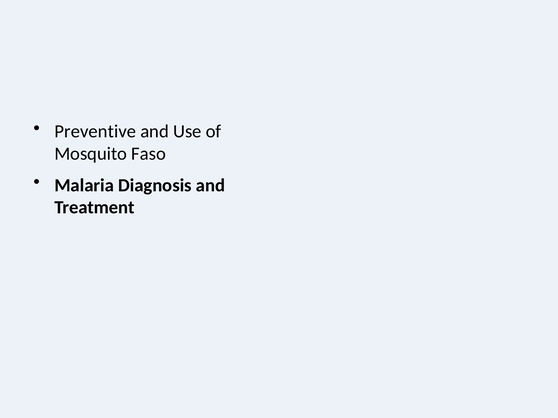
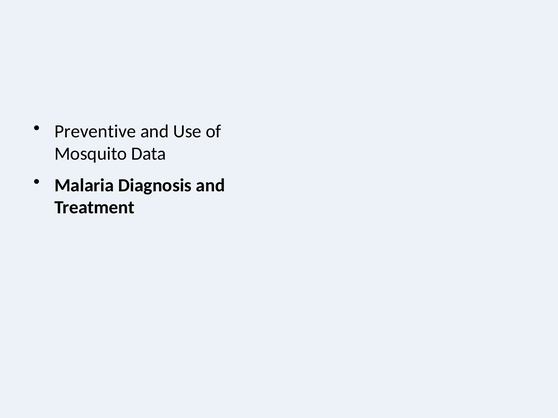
Faso: Faso -> Data
